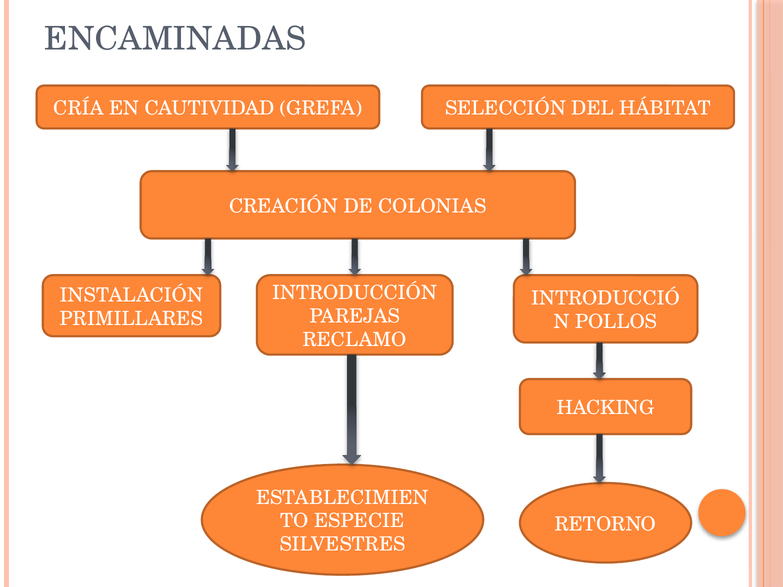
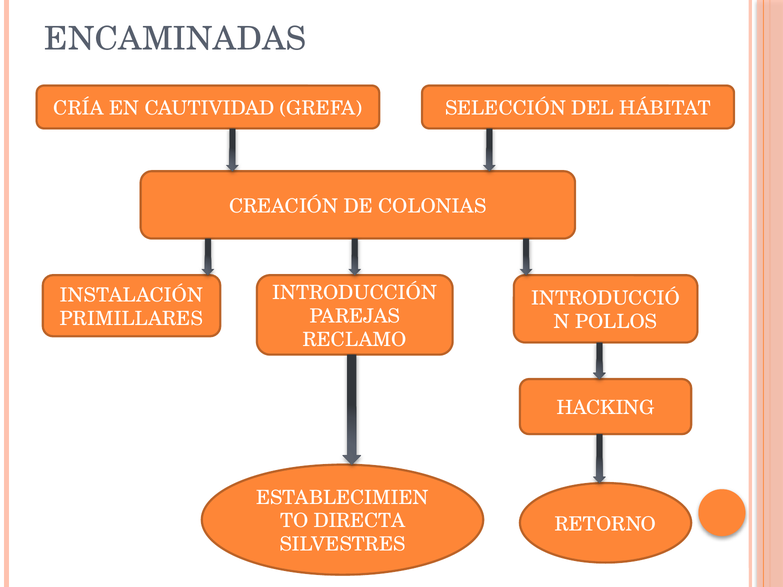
ESPECIE: ESPECIE -> DIRECTA
